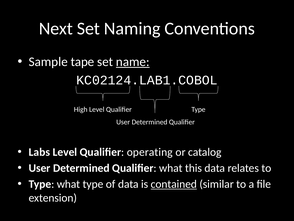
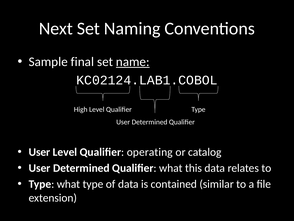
tape: tape -> final
Labs at (39, 152): Labs -> User
contained underline: present -> none
